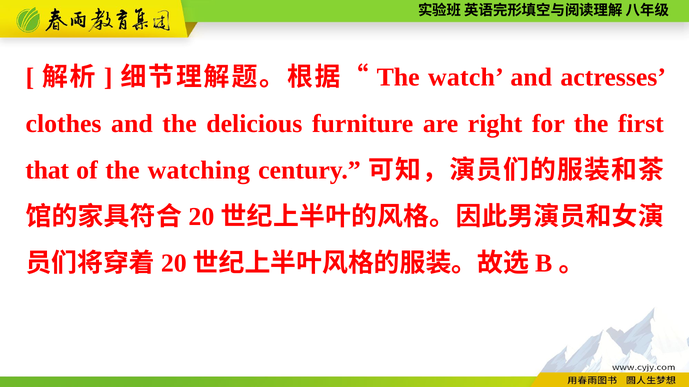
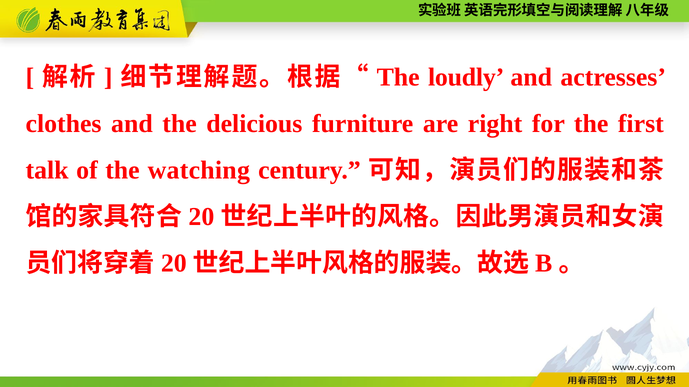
watch: watch -> loudly
that: that -> talk
